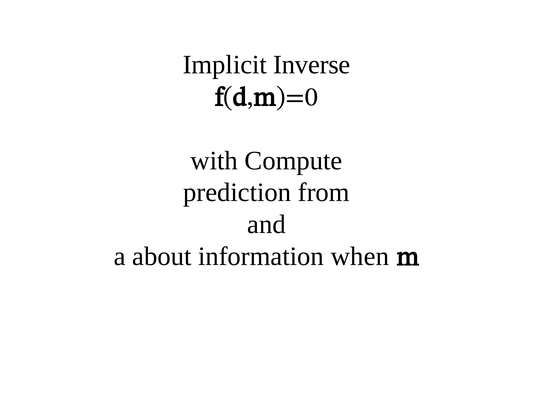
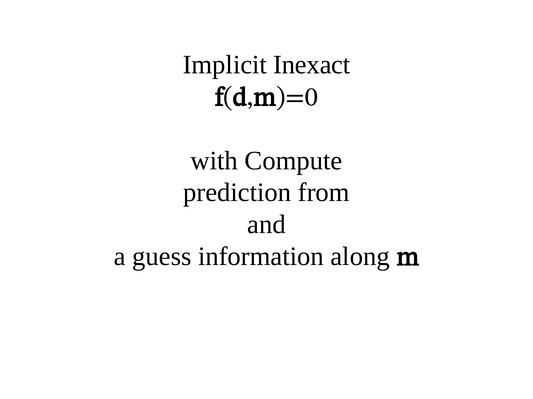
Inverse: Inverse -> Inexact
about: about -> guess
when: when -> along
